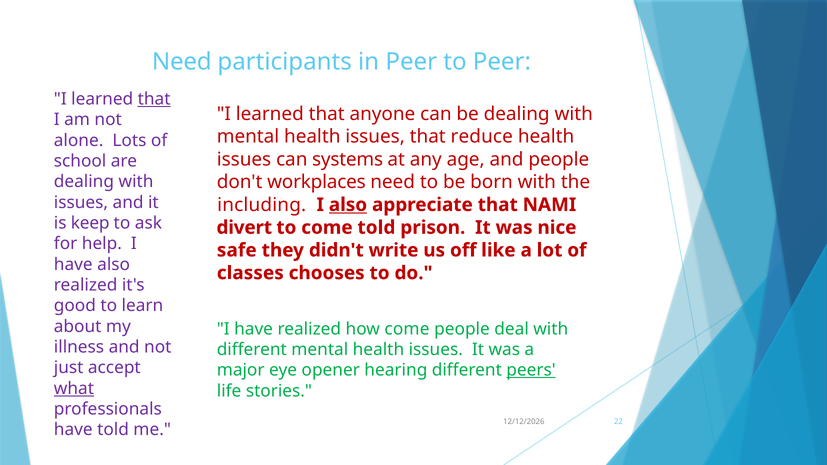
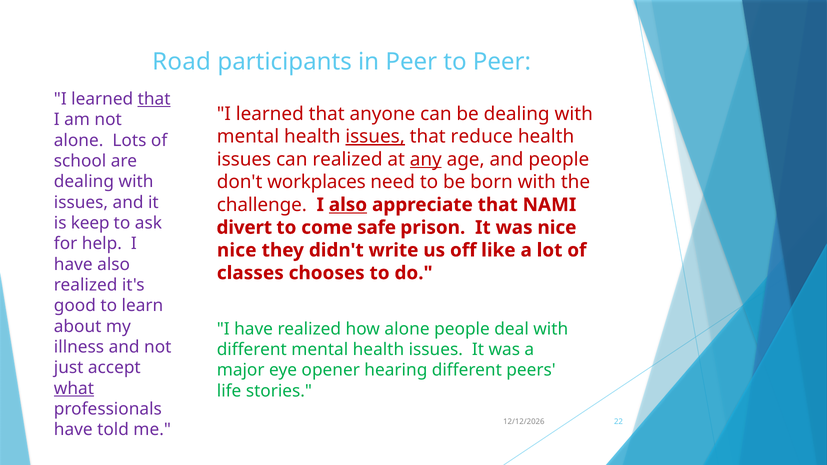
Need at (182, 62): Need -> Road
issues at (375, 137) underline: none -> present
can systems: systems -> realized
any underline: none -> present
including: including -> challenge
come told: told -> safe
safe at (237, 250): safe -> nice
how come: come -> alone
peers underline: present -> none
